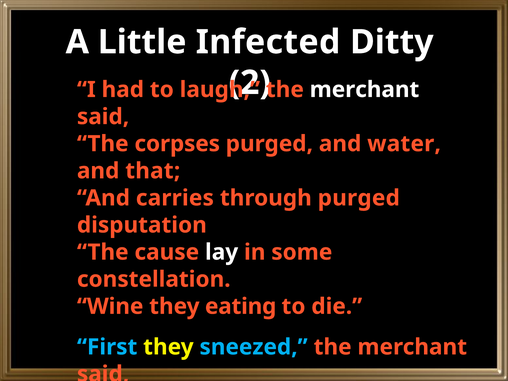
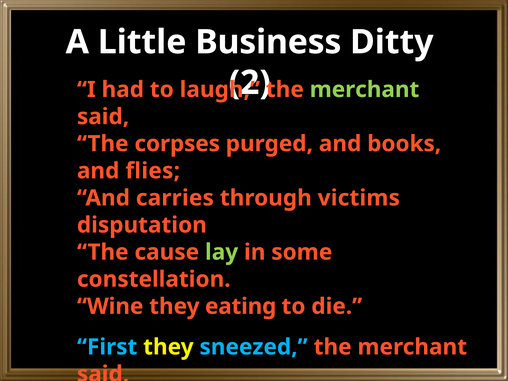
Infected: Infected -> Business
merchant at (365, 90) colour: white -> light green
and water: water -> books
and that: that -> flies
through purged: purged -> victims
lay colour: white -> light green
